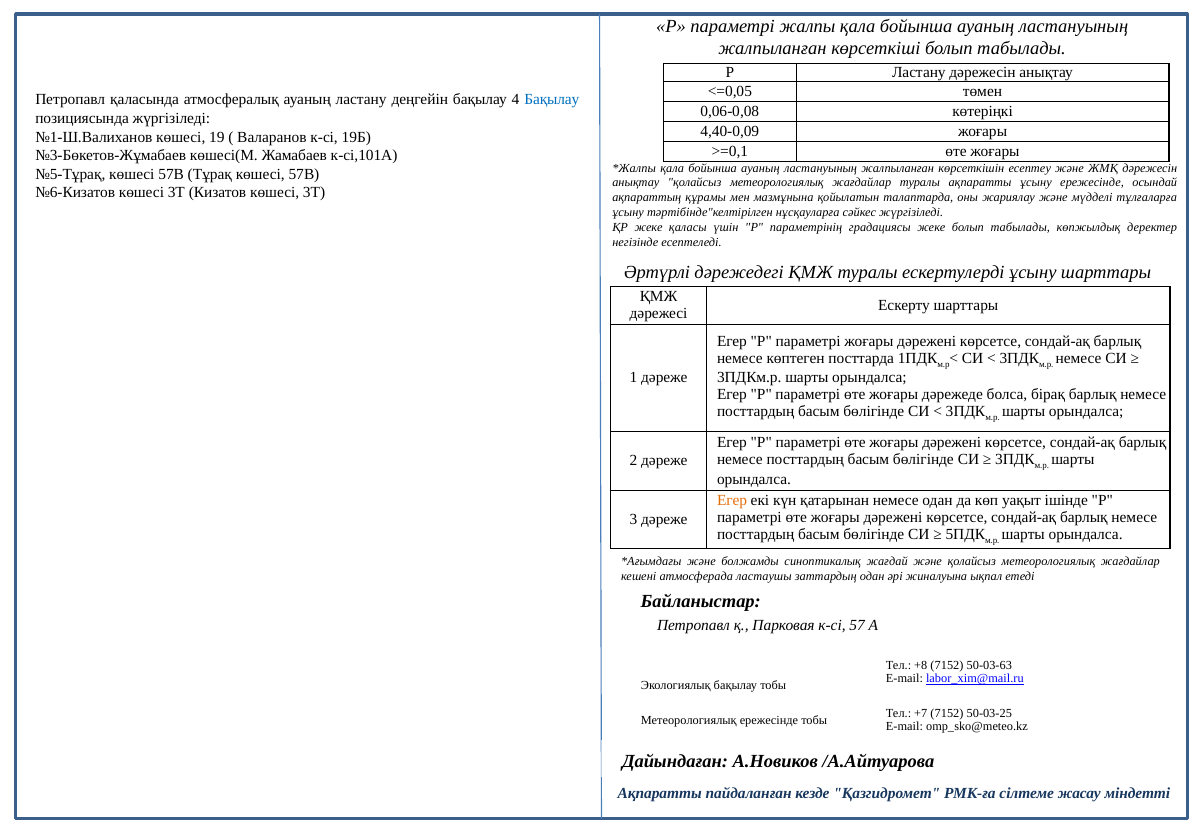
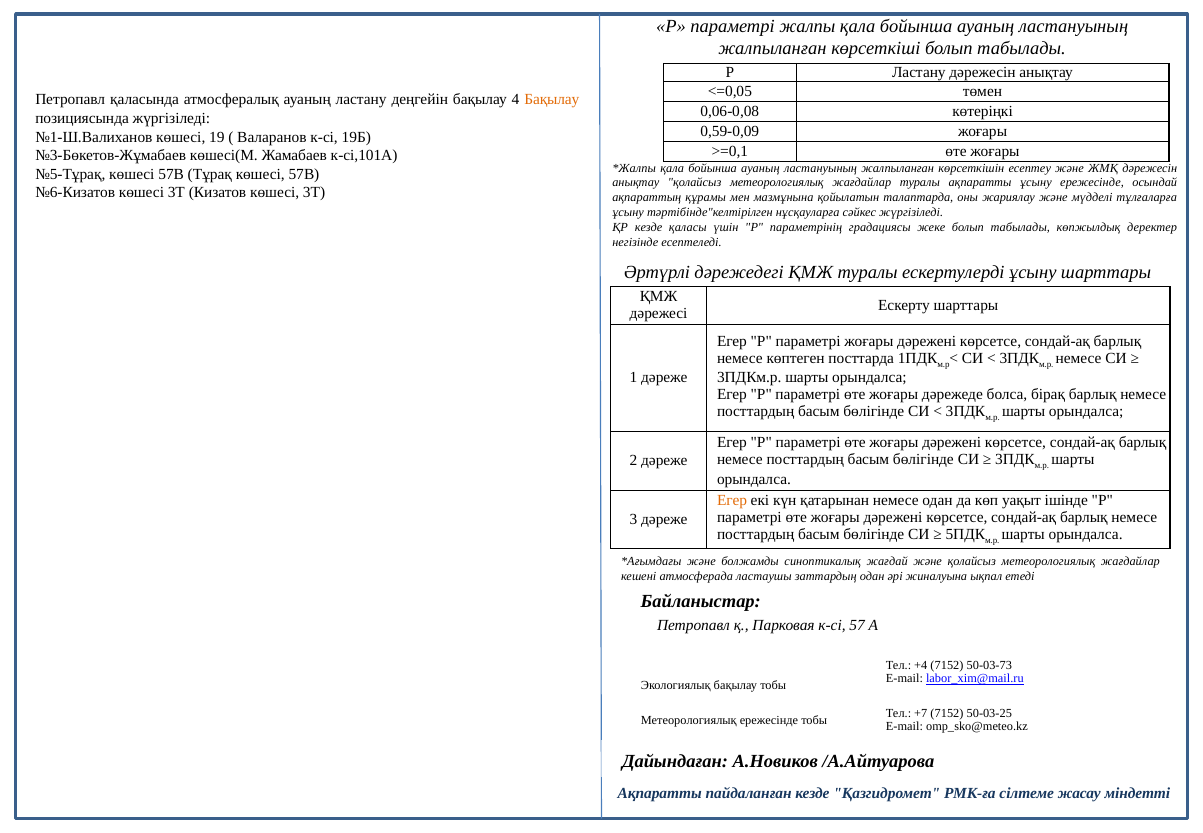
Бақылау at (552, 100) colour: blue -> orange
4,40-0,09: 4,40-0,09 -> 0,59-0,09
ҚР жеке: жеке -> кезде
+8: +8 -> +4
50-03-63: 50-03-63 -> 50-03-73
